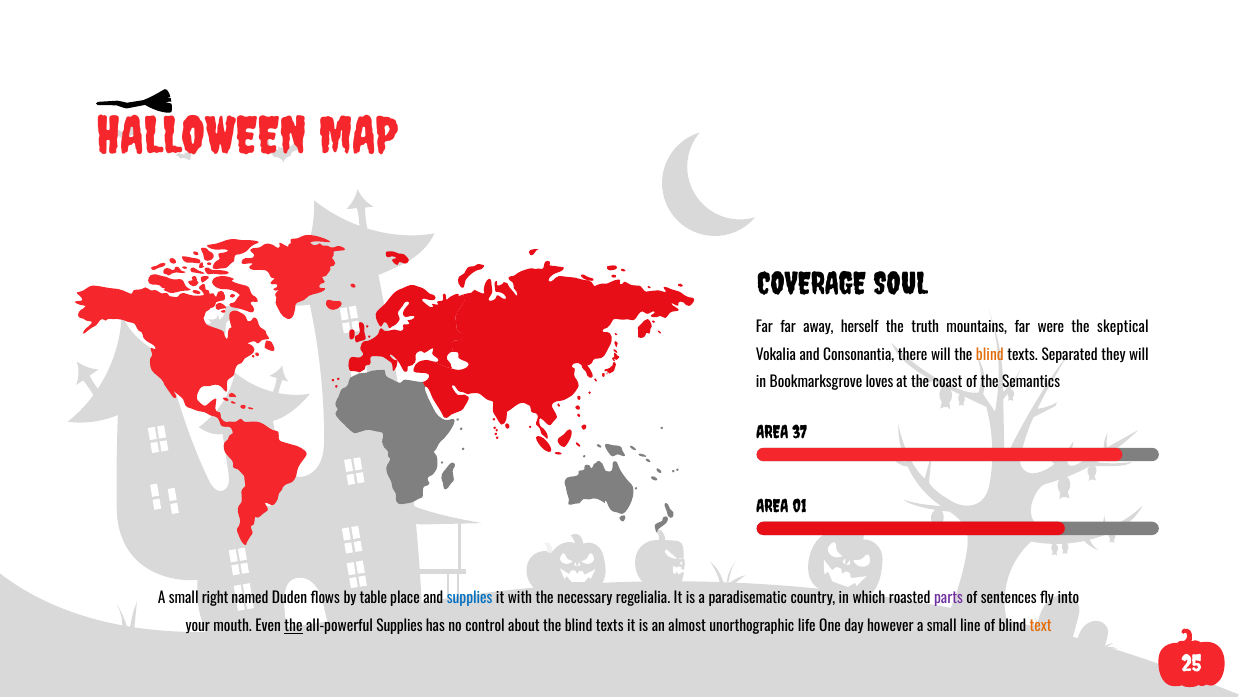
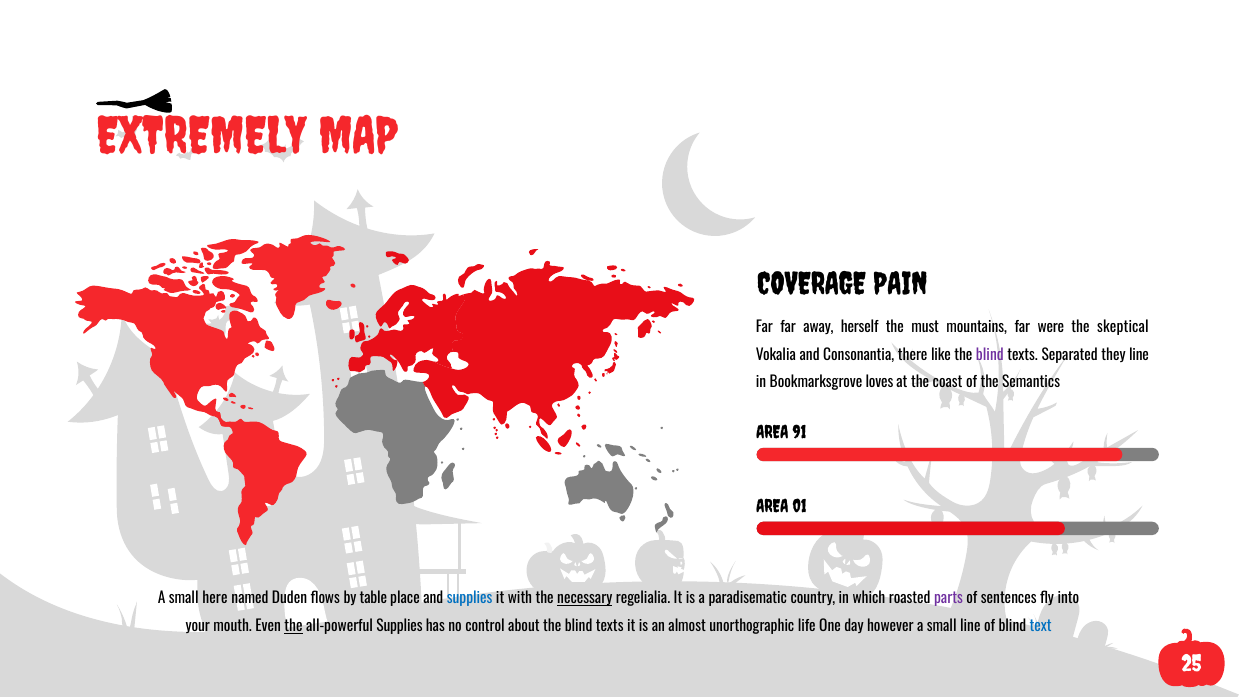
HALLOWEEN: HALLOWEEN -> EXTREMELY
SOUL: SOUL -> PAIN
truth: truth -> must
there will: will -> like
blind at (990, 355) colour: orange -> purple
they will: will -> line
37: 37 -> 91
right: right -> here
necessary underline: none -> present
text colour: orange -> blue
